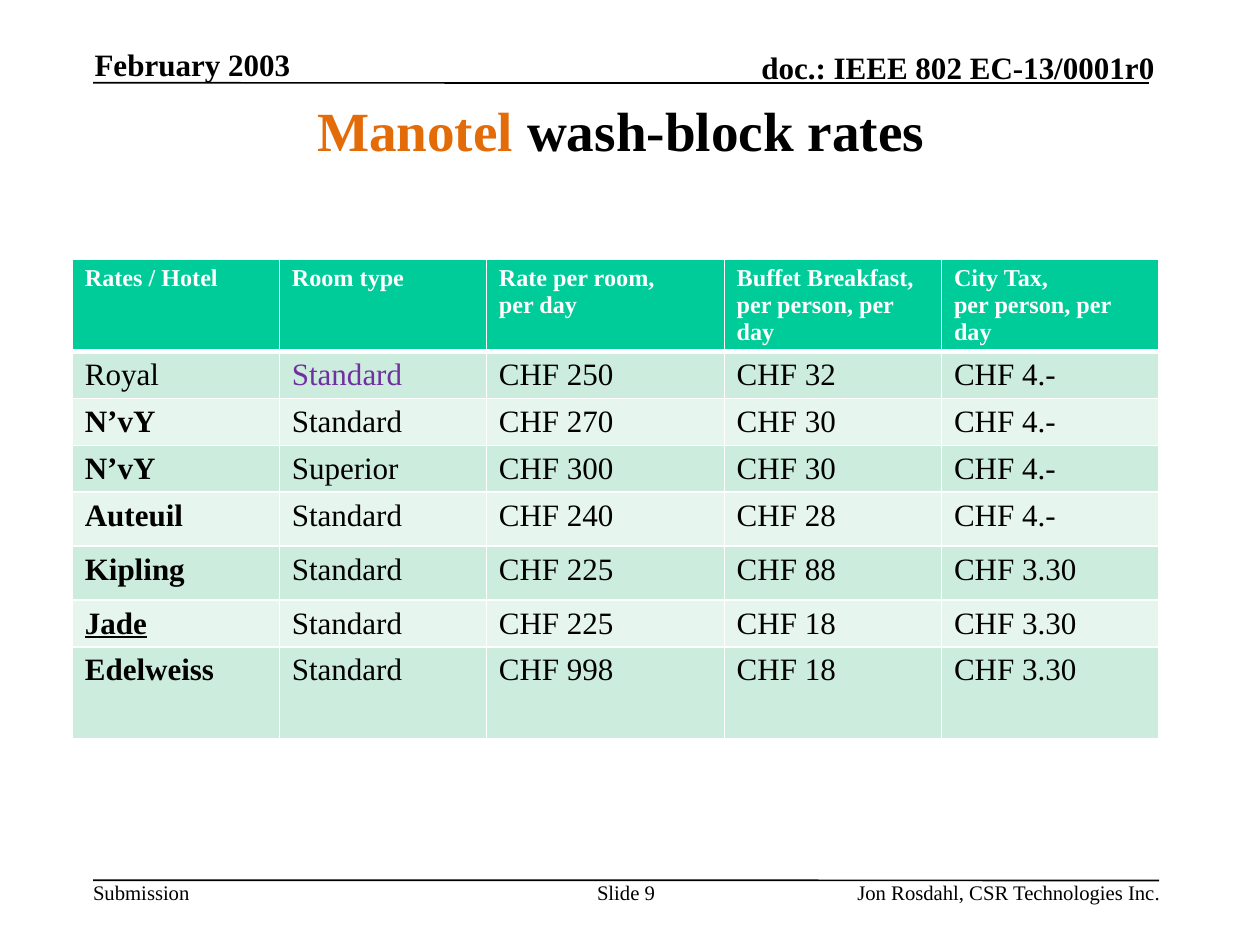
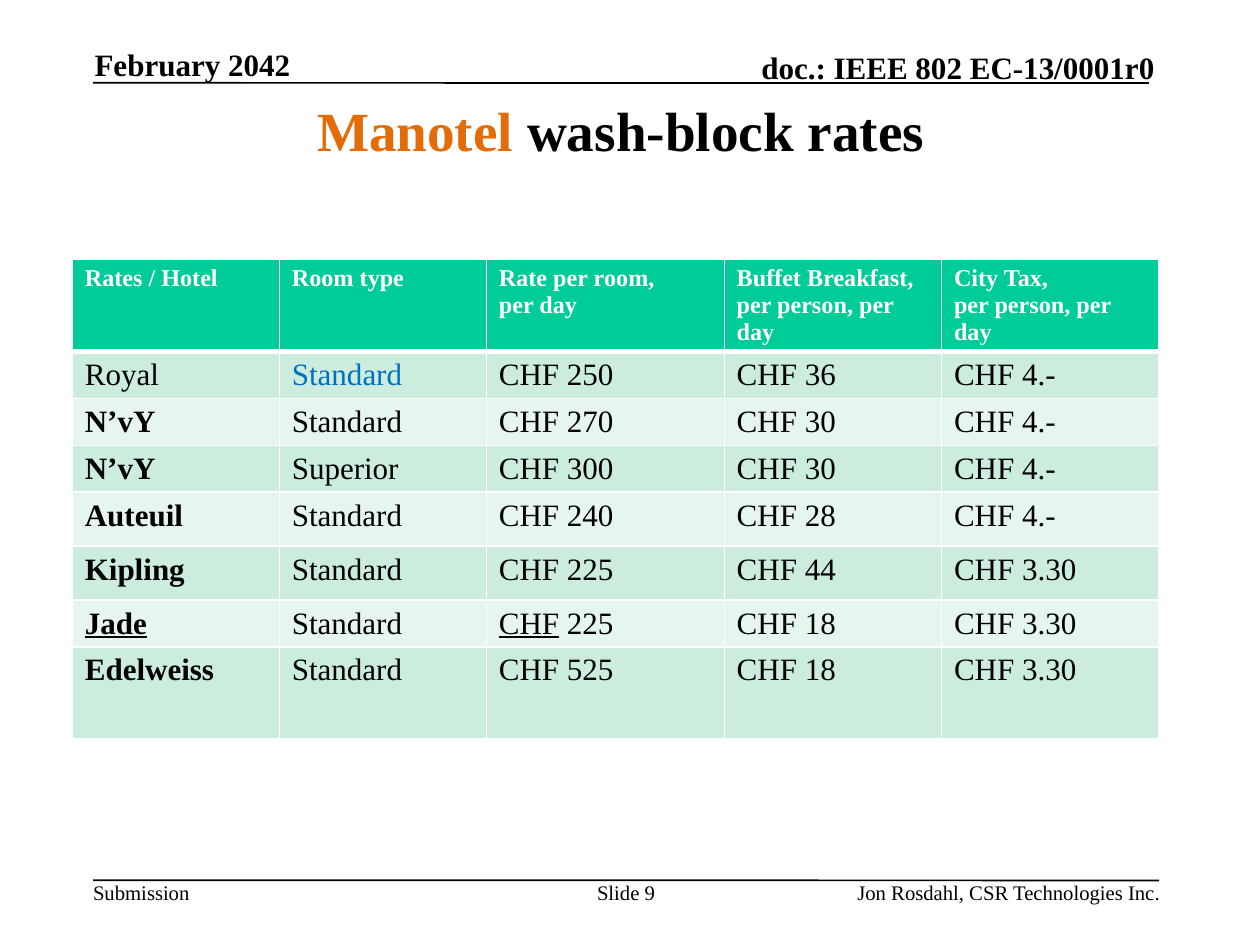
2003: 2003 -> 2042
Standard at (347, 375) colour: purple -> blue
32: 32 -> 36
88: 88 -> 44
CHF at (529, 623) underline: none -> present
998: 998 -> 525
